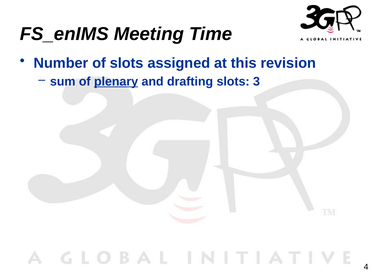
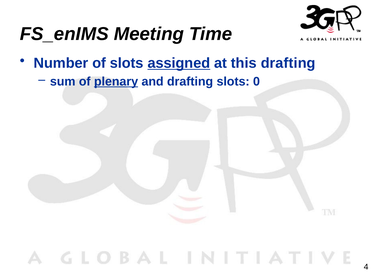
assigned underline: none -> present
this revision: revision -> drafting
3: 3 -> 0
